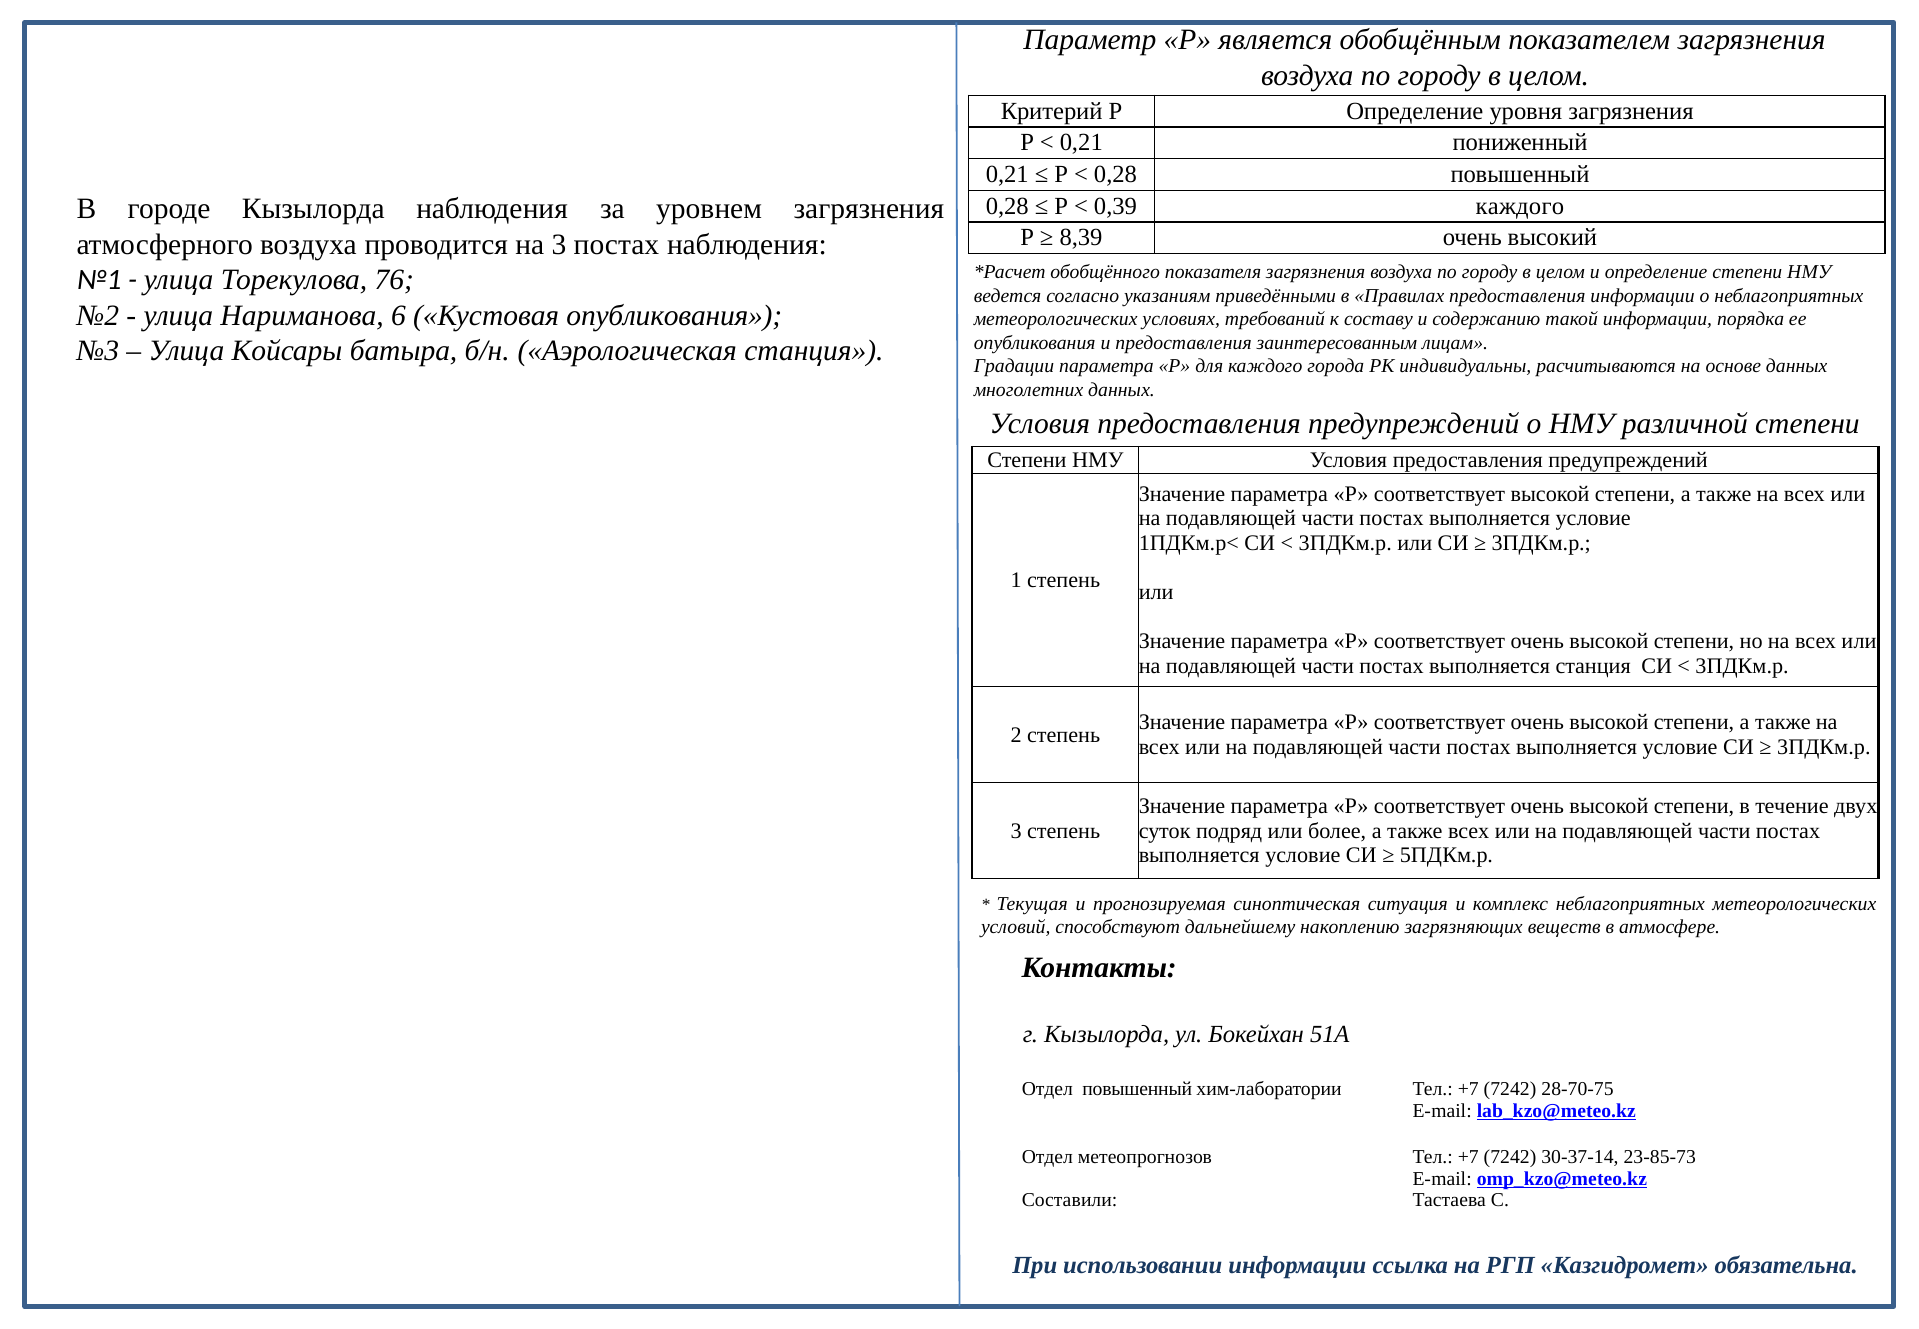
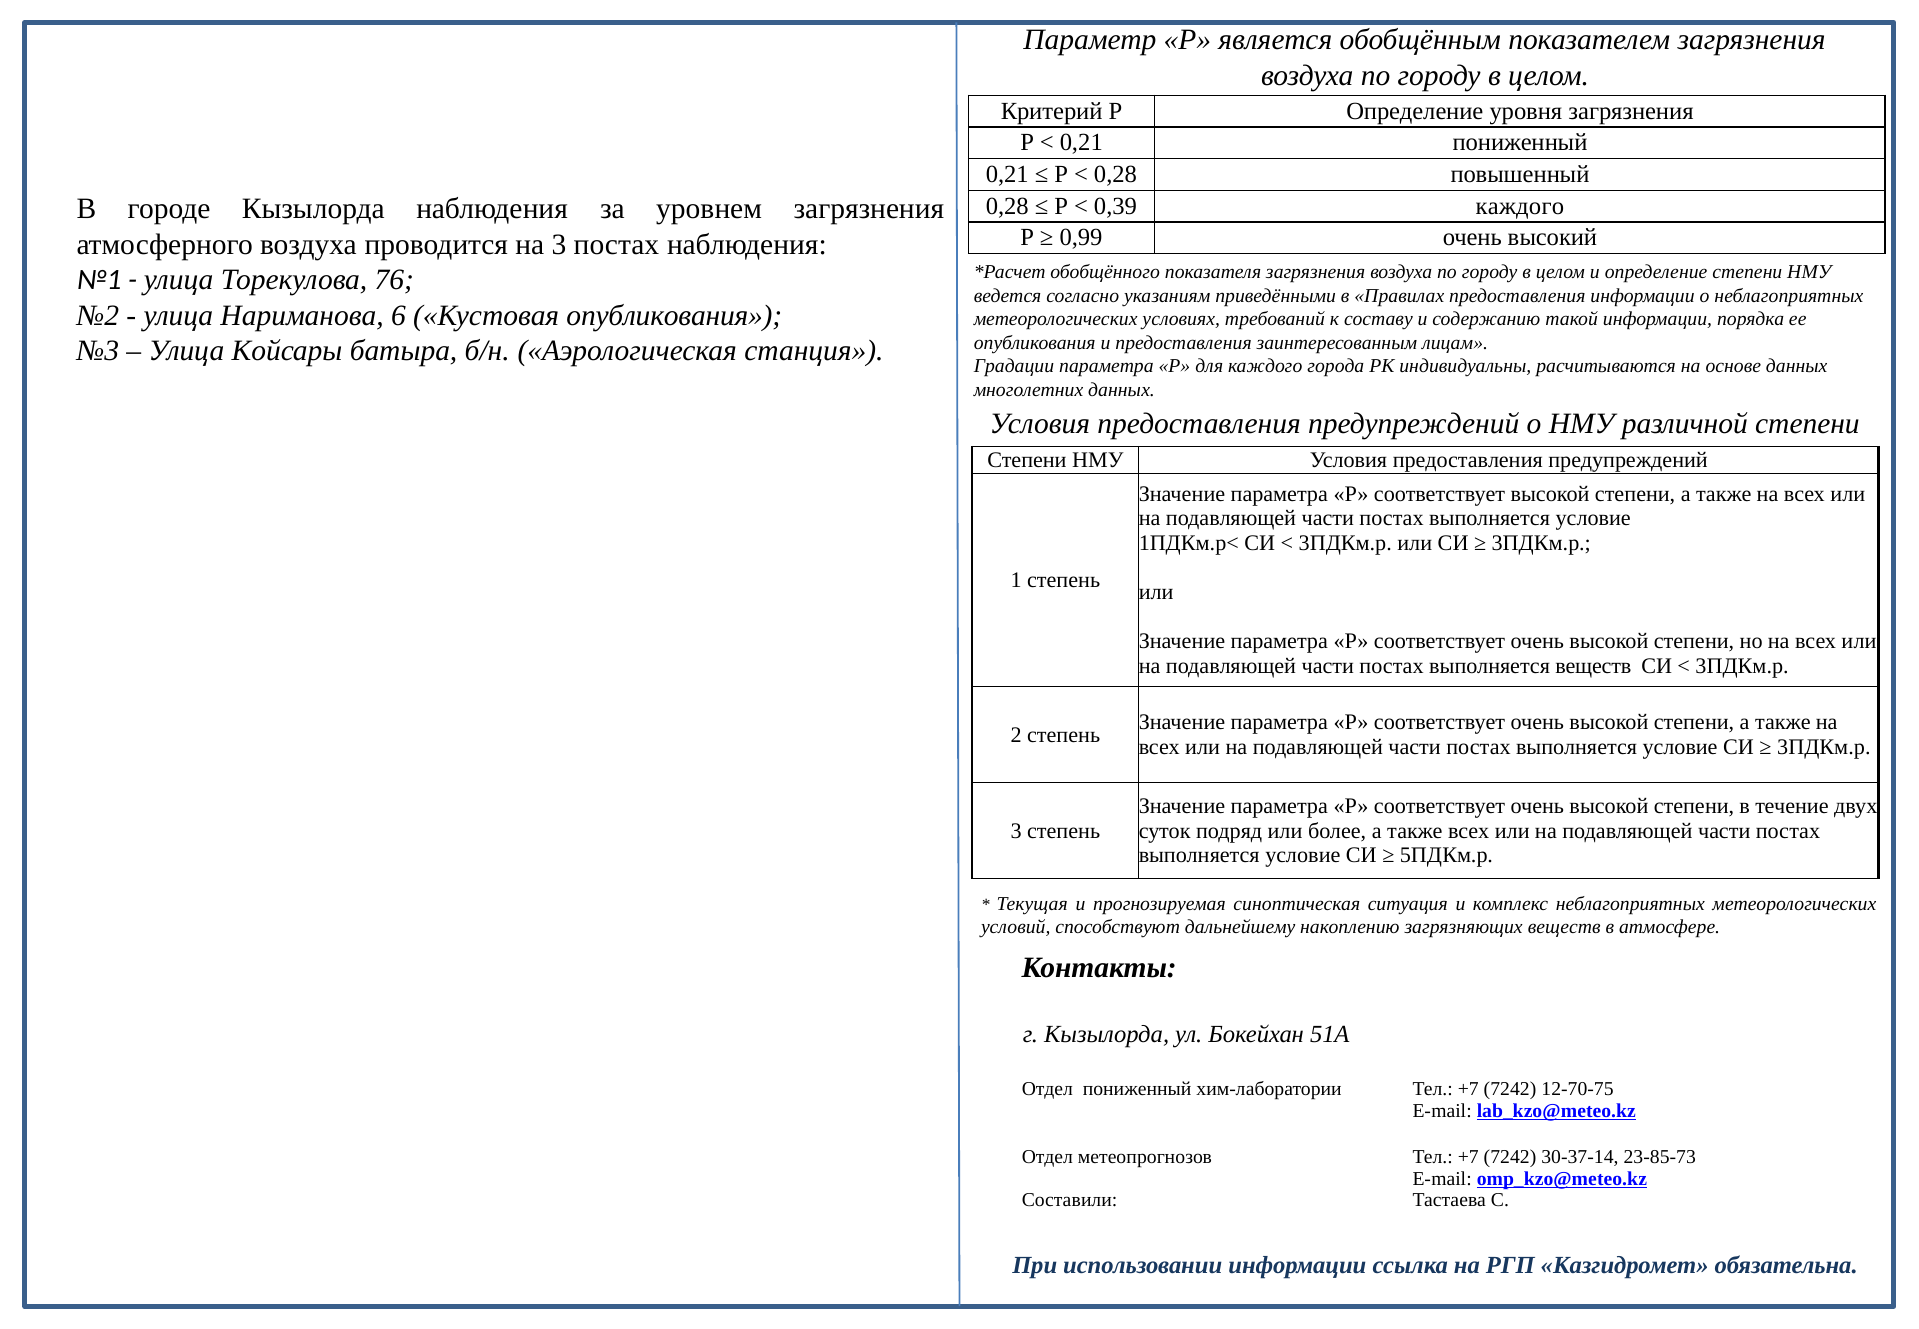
8,39: 8,39 -> 0,99
выполняется станция: станция -> веществ
Отдел повышенный: повышенный -> пониженный
28-70-75: 28-70-75 -> 12-70-75
